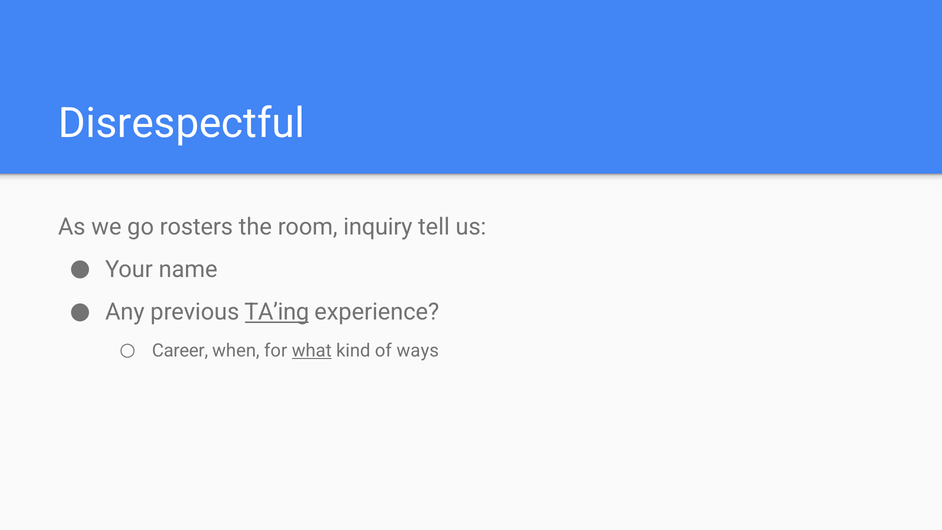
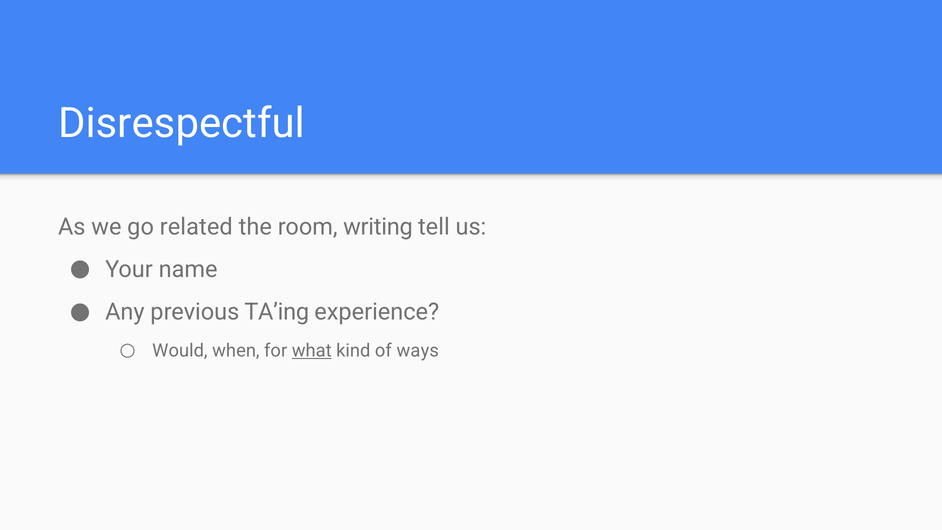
rosters: rosters -> related
inquiry: inquiry -> writing
TA’ing underline: present -> none
Career: Career -> Would
